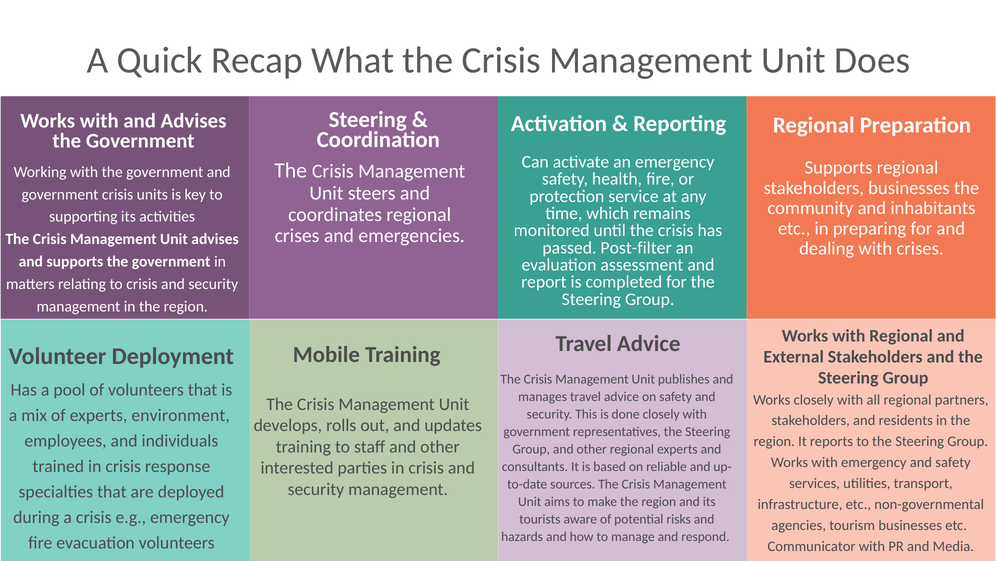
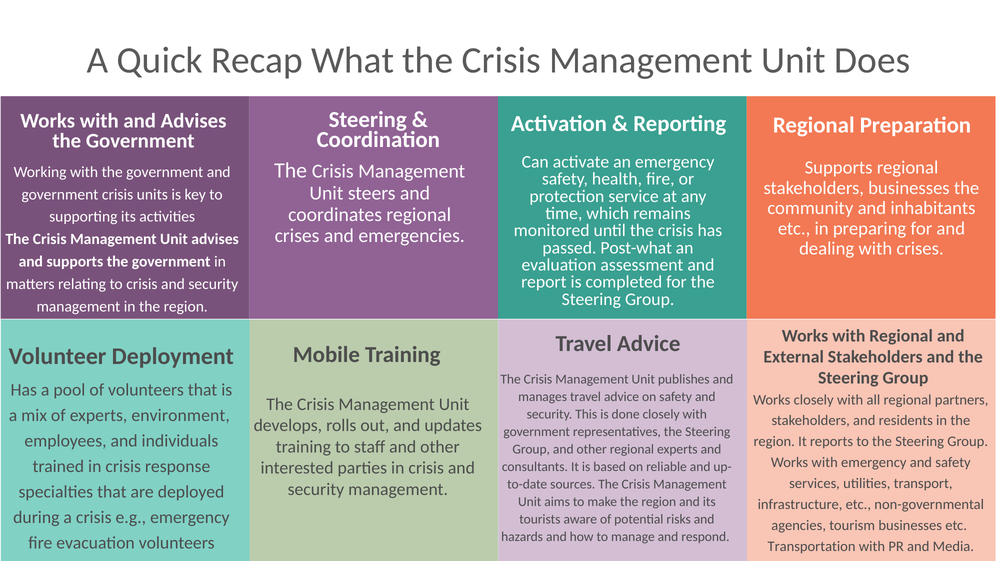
Post-filter: Post-filter -> Post-what
Communicator: Communicator -> Transportation
